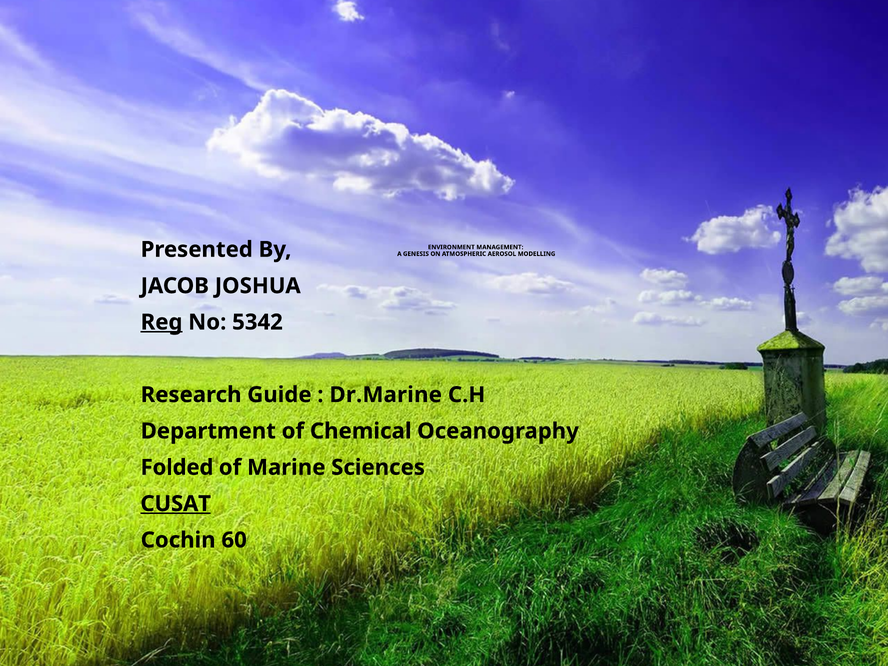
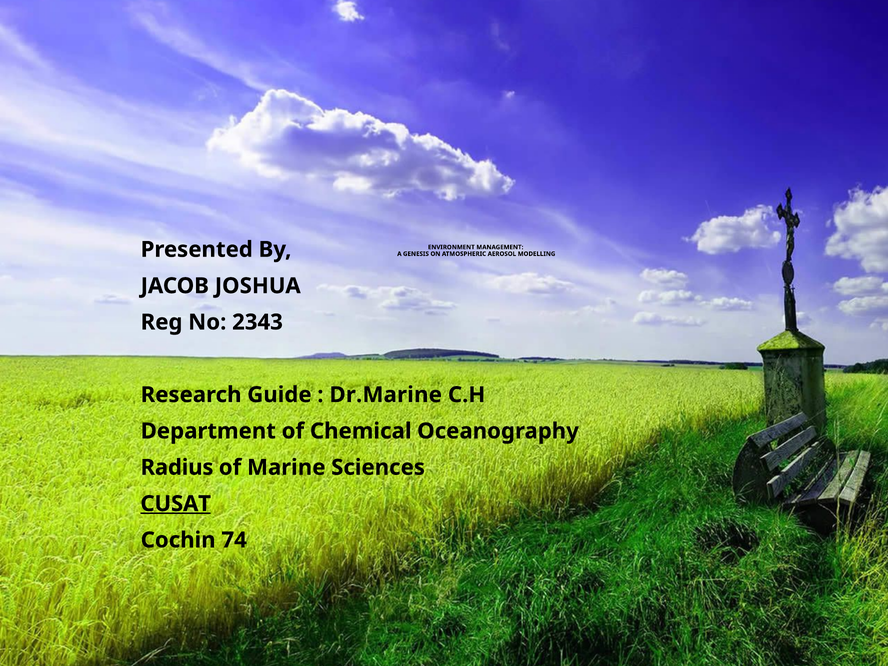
Reg underline: present -> none
5342: 5342 -> 2343
Folded: Folded -> Radius
60: 60 -> 74
